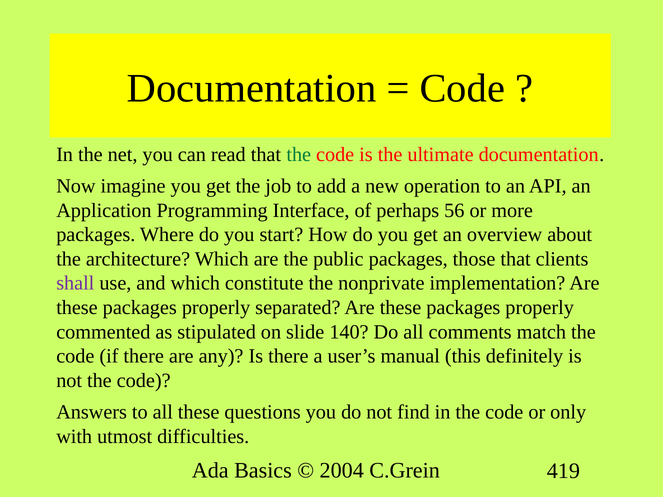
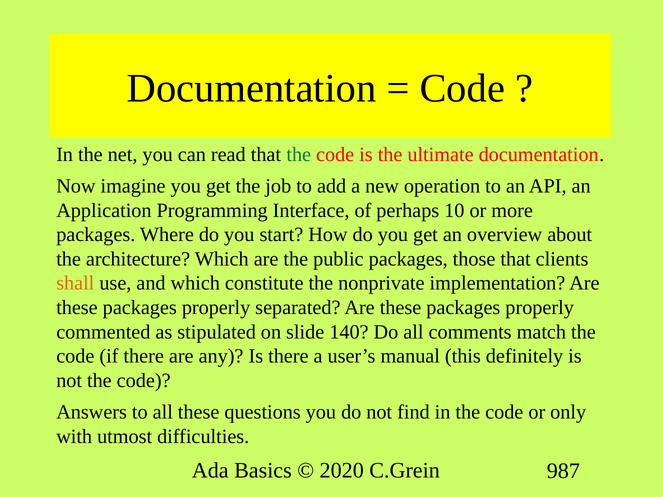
56: 56 -> 10
shall colour: purple -> orange
2004: 2004 -> 2020
419: 419 -> 987
